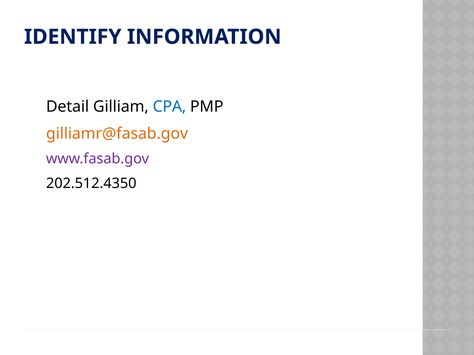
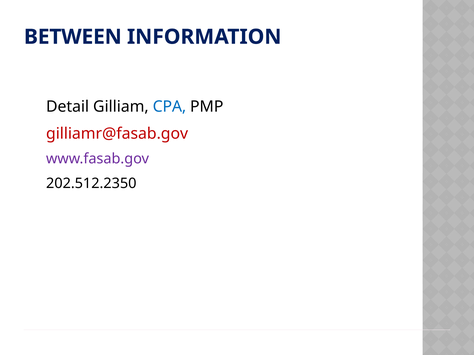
IDENTIFY: IDENTIFY -> BETWEEN
gilliamr@fasab.gov colour: orange -> red
202.512.4350: 202.512.4350 -> 202.512.2350
